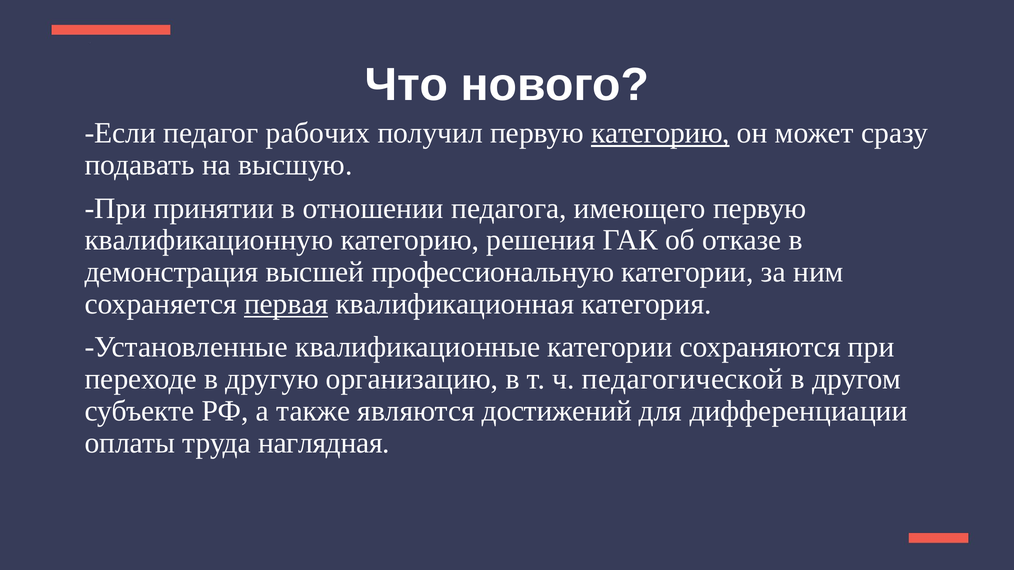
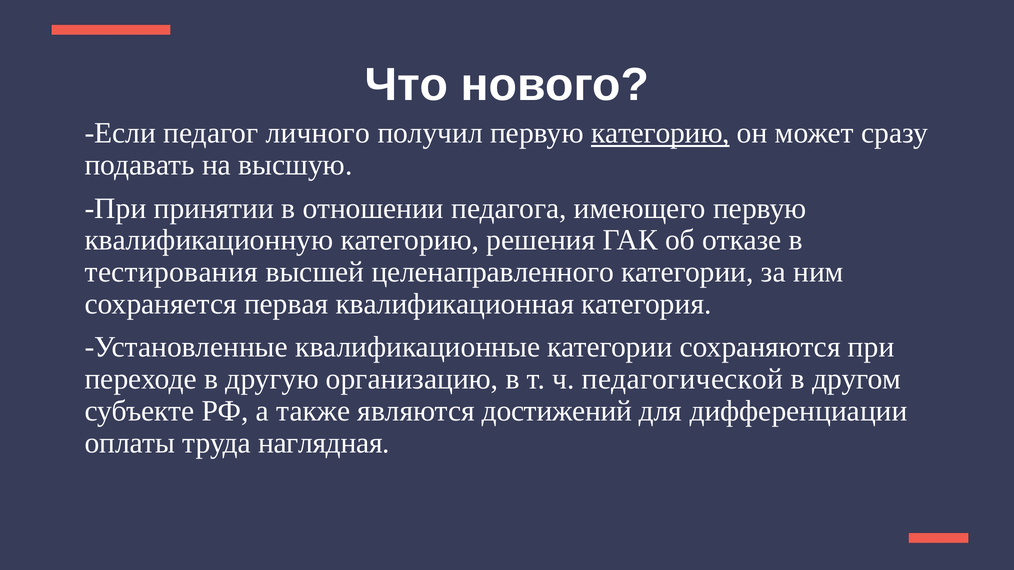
рабочих: рабочих -> личного
демонстрация: демонстрация -> тестирования
профессиональную: профессиональную -> целенаправленного
первая underline: present -> none
